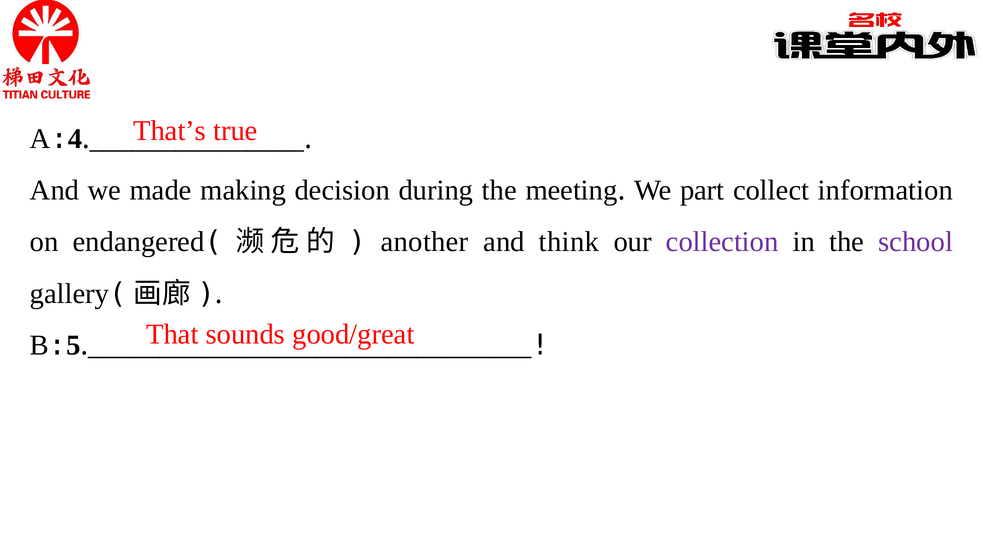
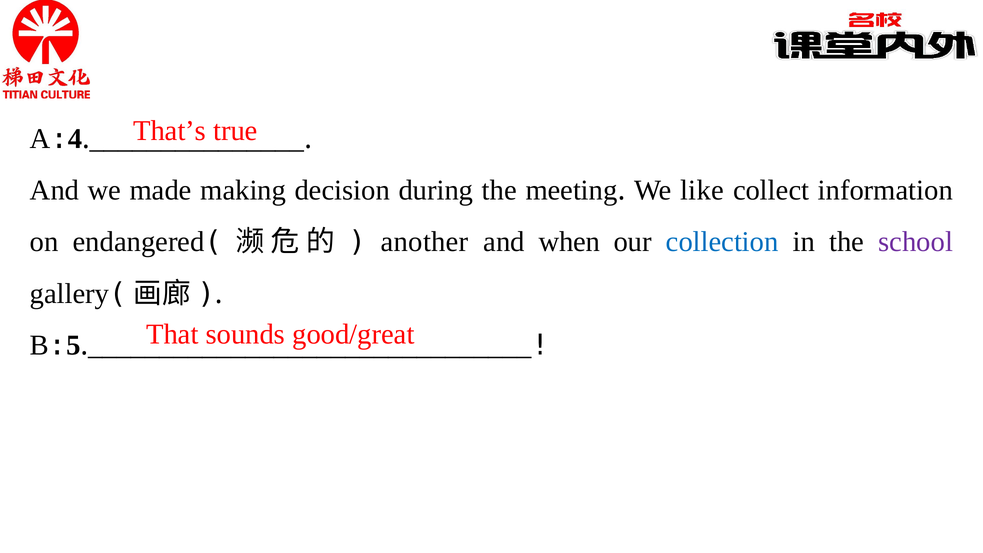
part: part -> like
think: think -> when
collection colour: purple -> blue
